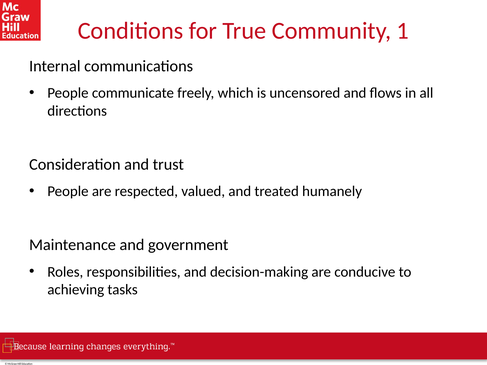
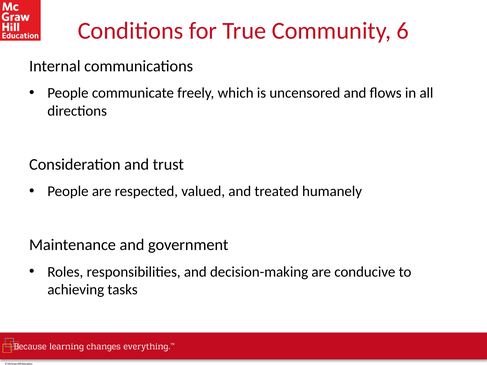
1: 1 -> 6
